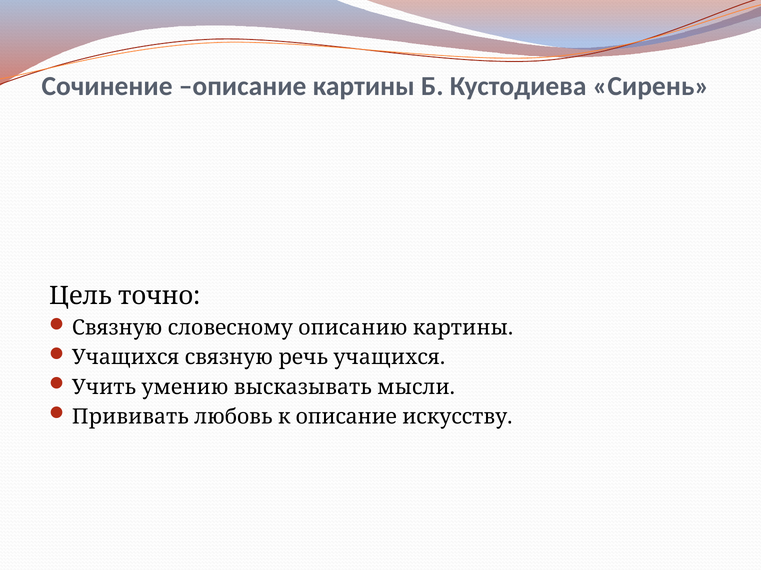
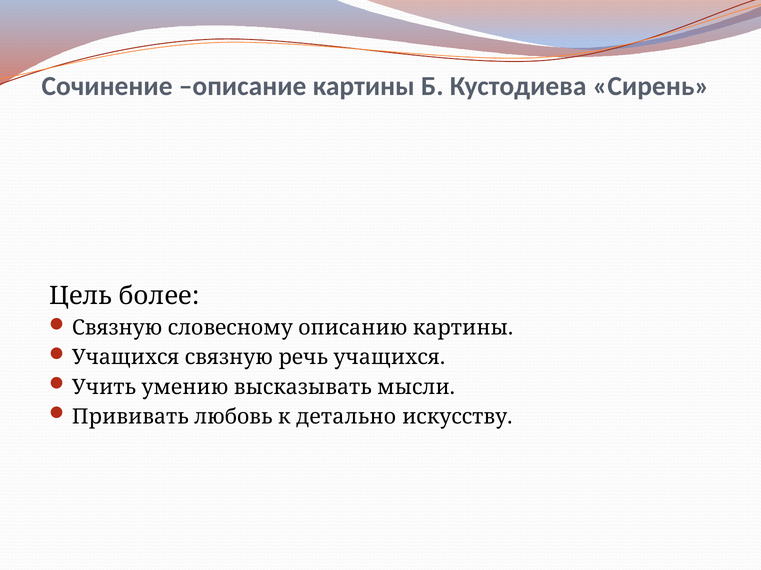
точно: точно -> более
к описание: описание -> детально
